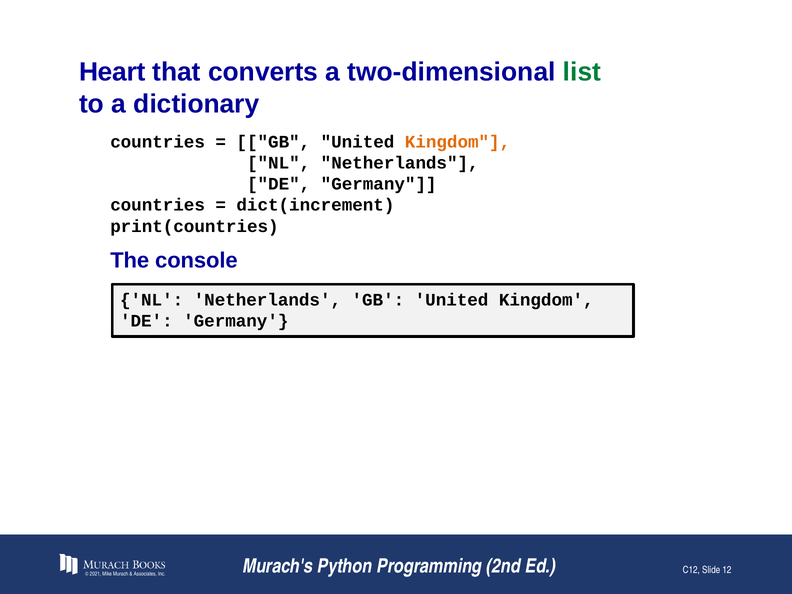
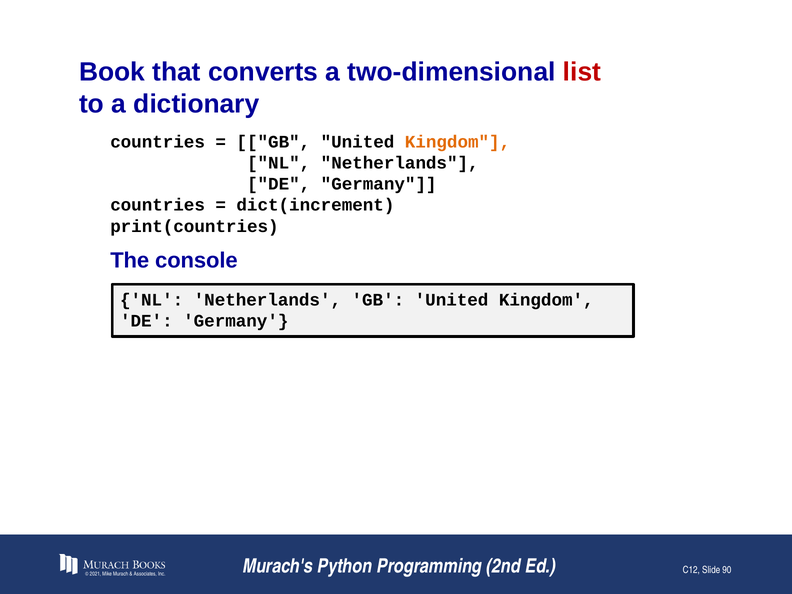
Heart: Heart -> Book
list colour: green -> red
12: 12 -> 90
